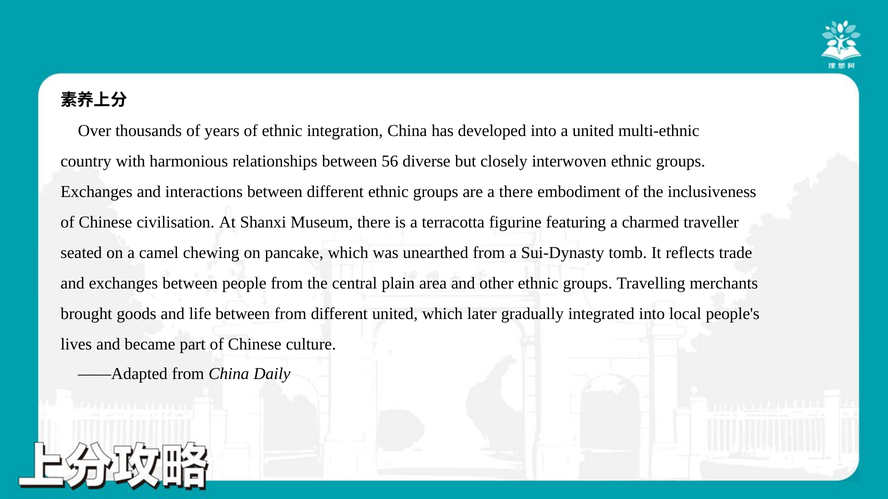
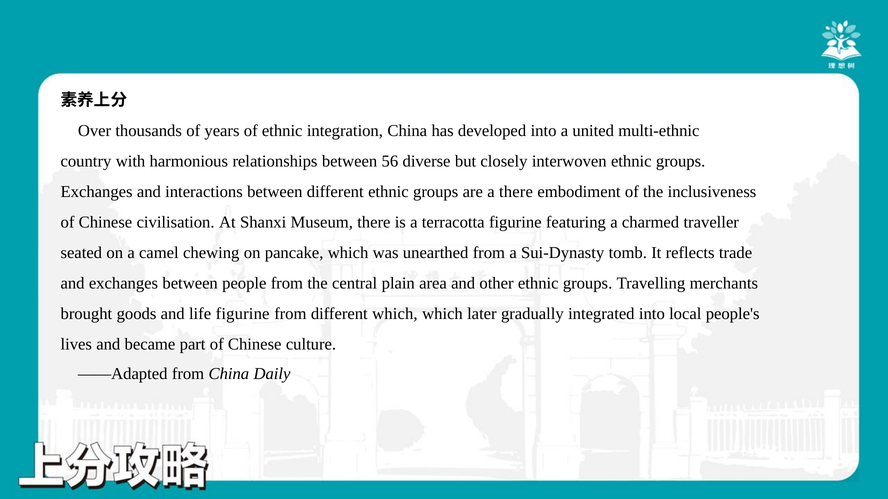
life between: between -> figurine
different united: united -> which
